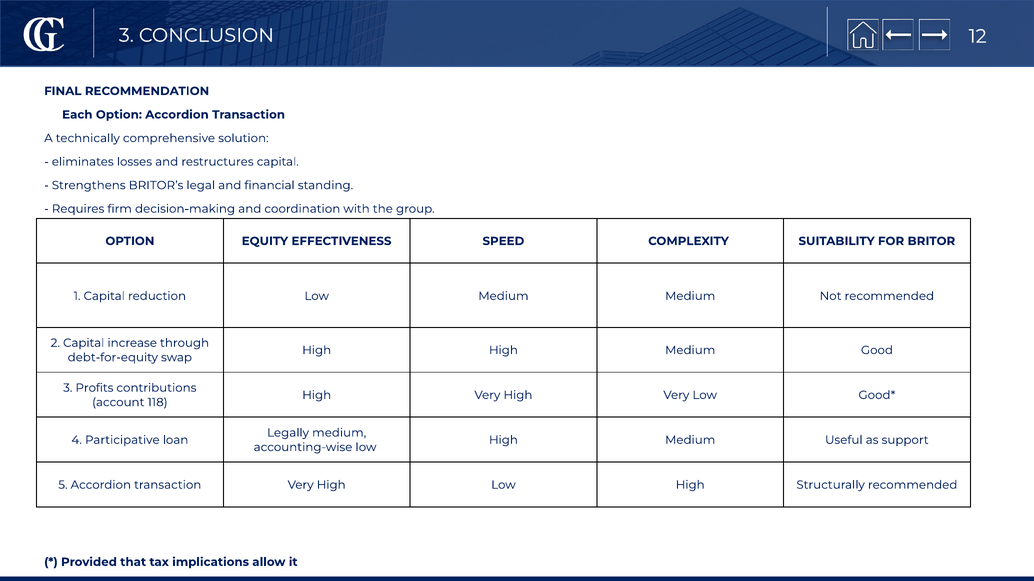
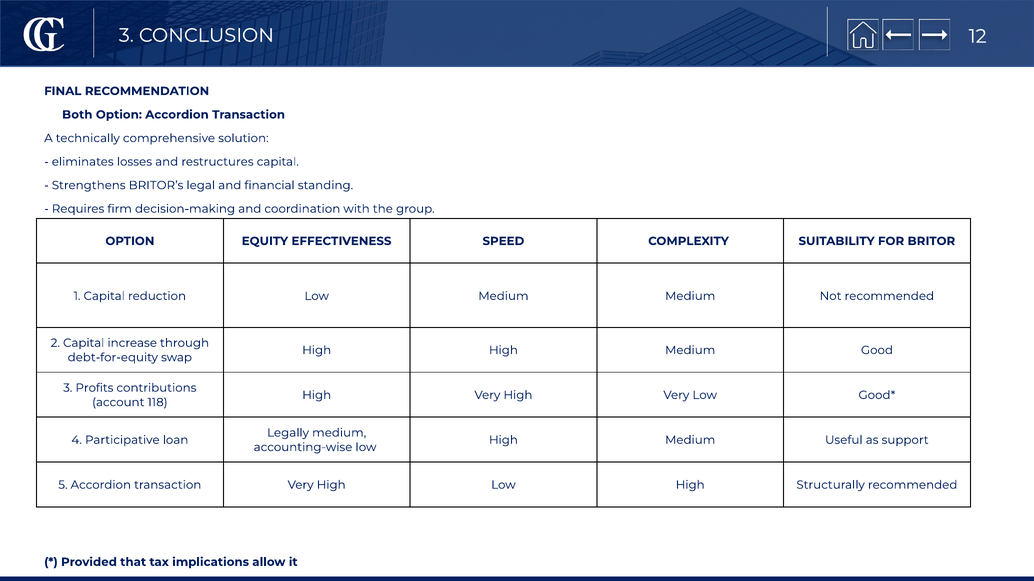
Each: Each -> Both
